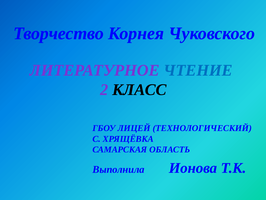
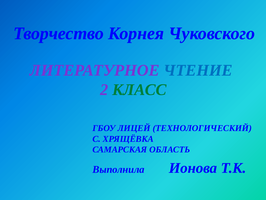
КЛАСС colour: black -> green
